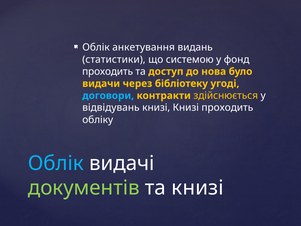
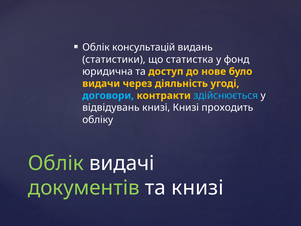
анкетування: анкетування -> консультацій
системою: системою -> статистка
проходить at (108, 71): проходить -> юридична
нова: нова -> нове
бібліотеку: бібліотеку -> діяльність
здійснюється colour: yellow -> light blue
Облік at (56, 163) colour: light blue -> light green
